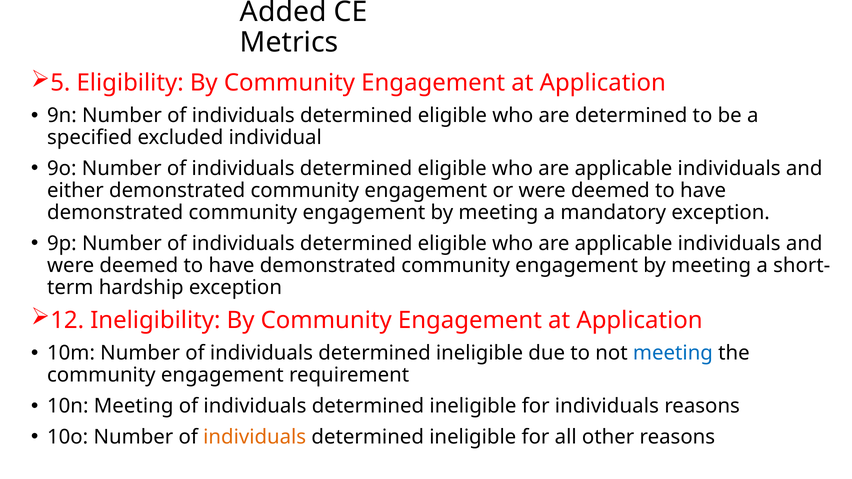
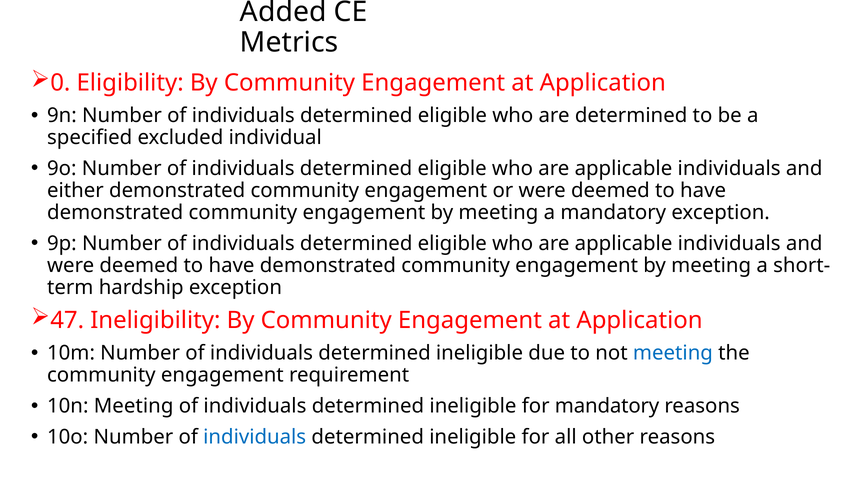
5: 5 -> 0
12: 12 -> 47
for individuals: individuals -> mandatory
individuals at (255, 437) colour: orange -> blue
